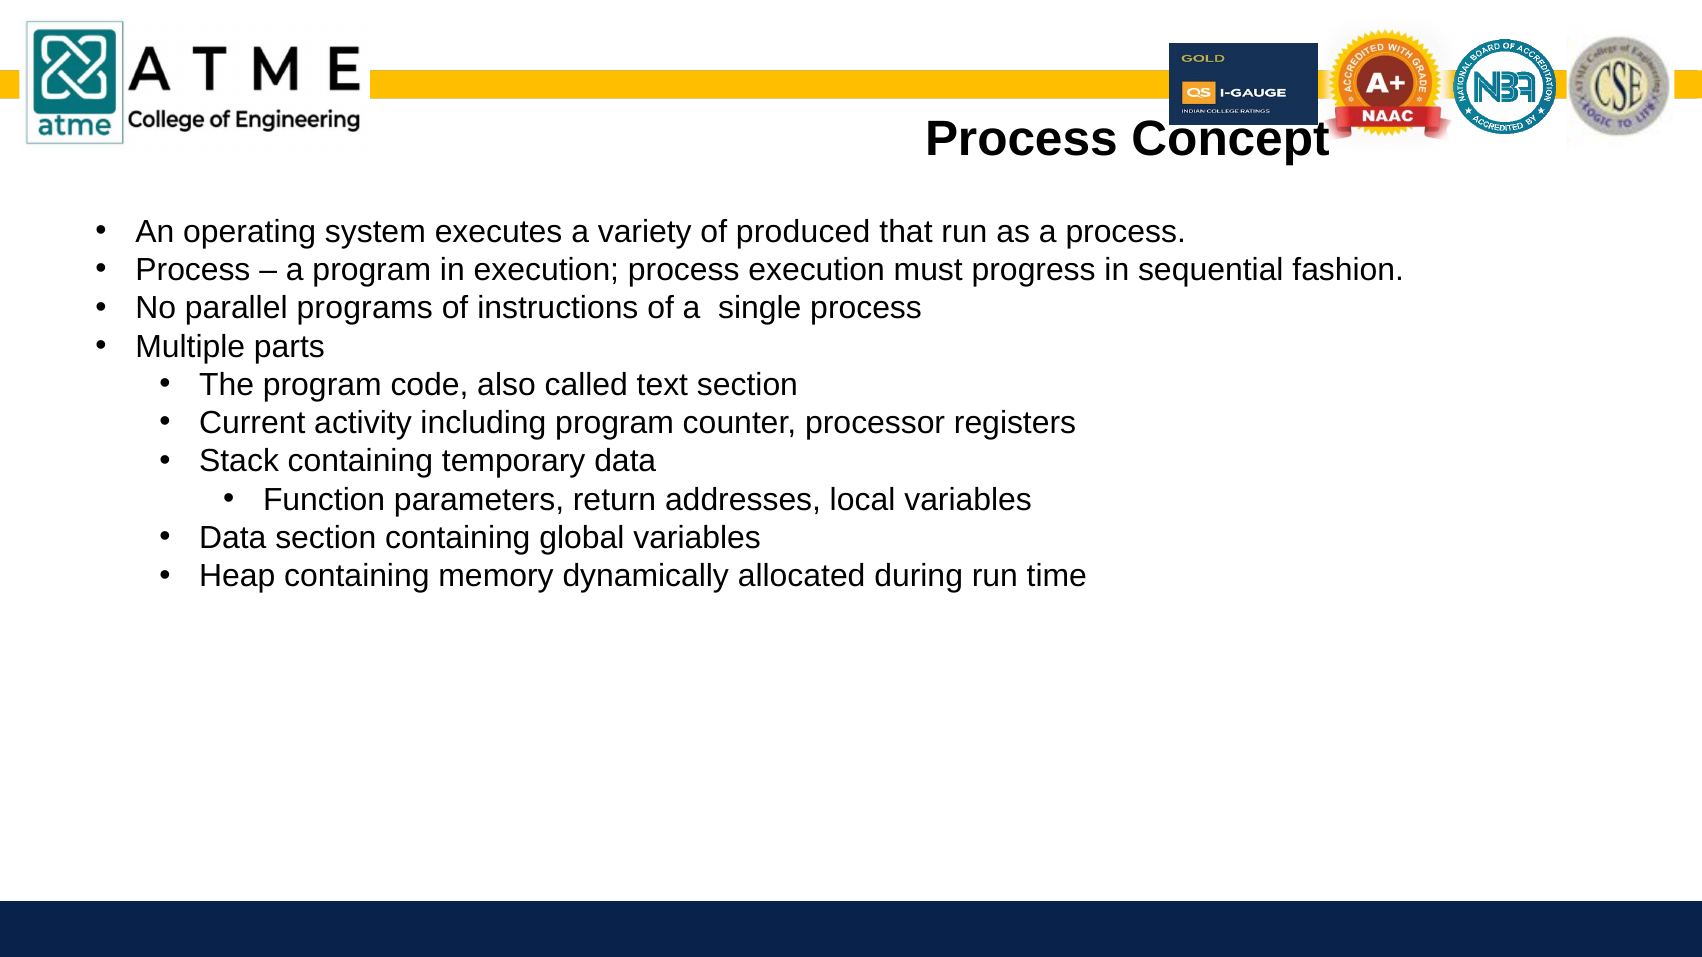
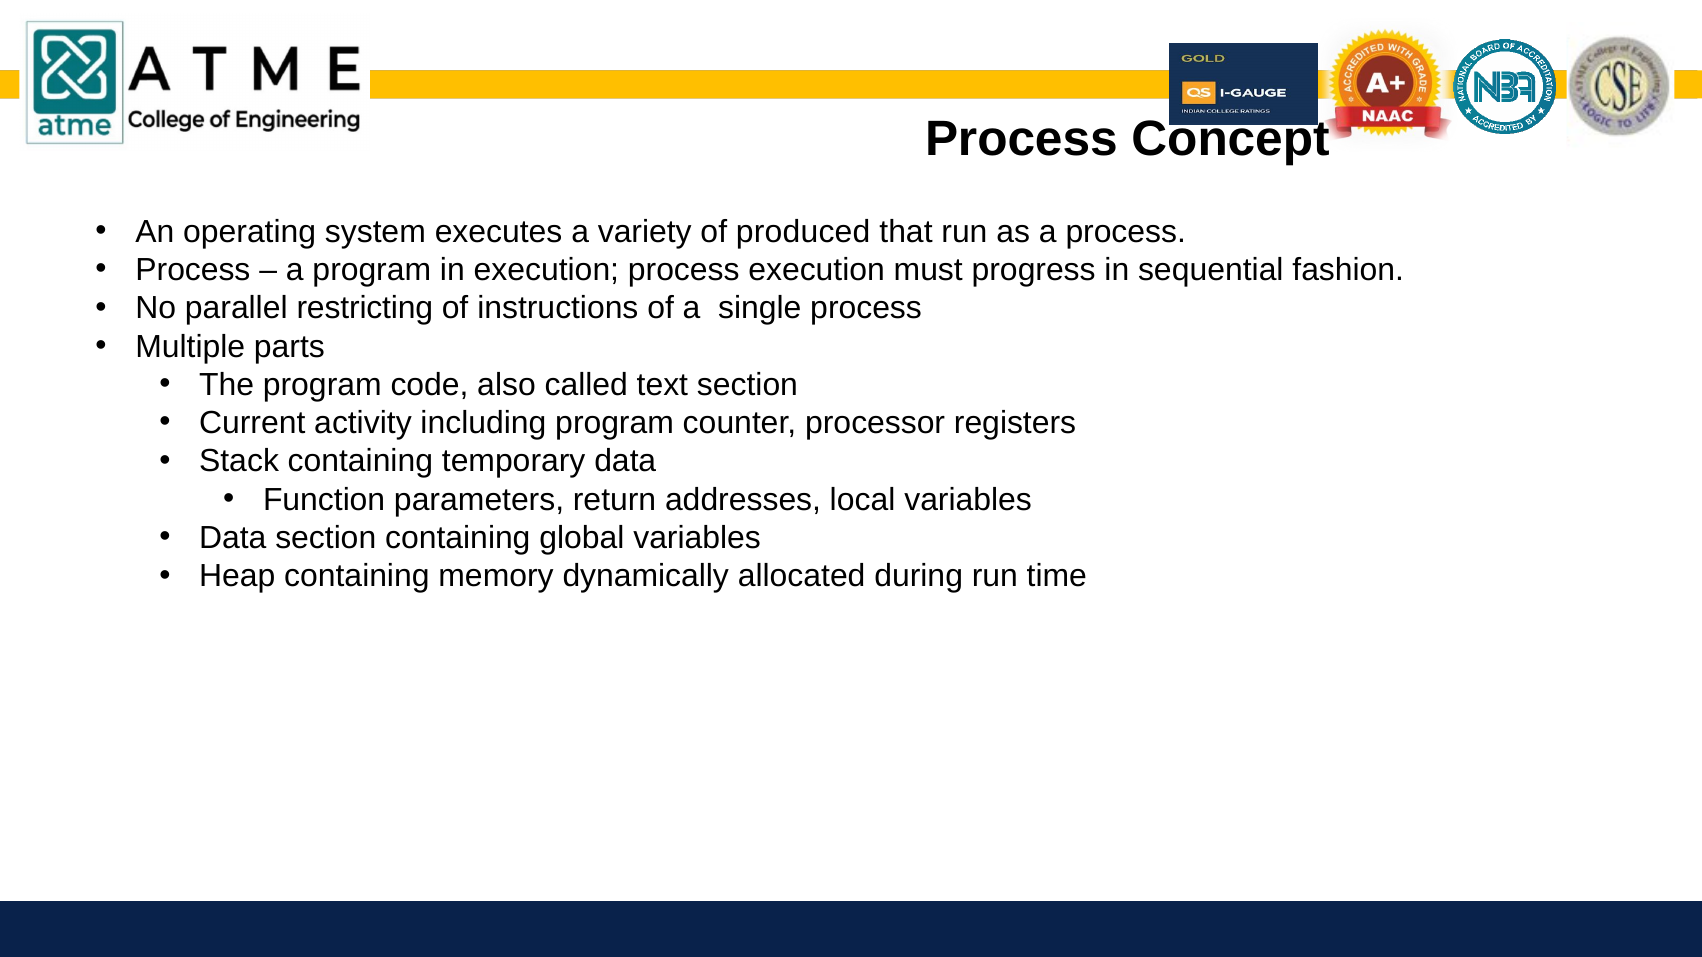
programs: programs -> restricting
